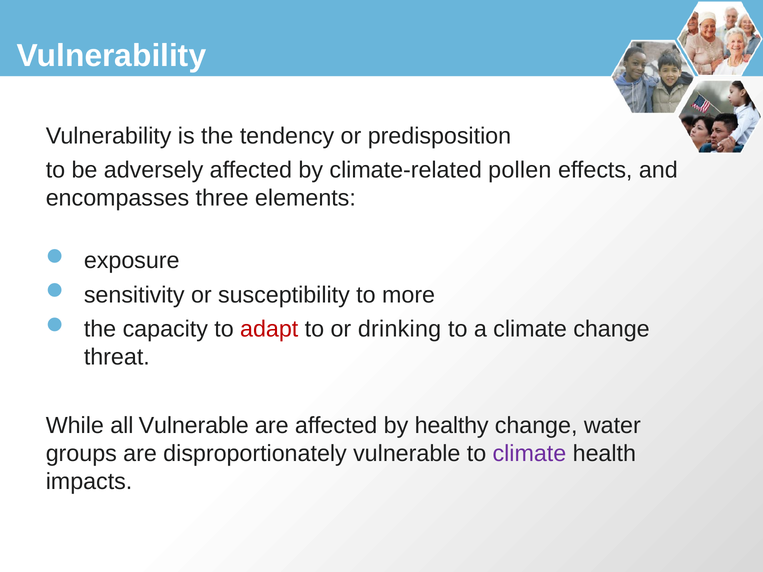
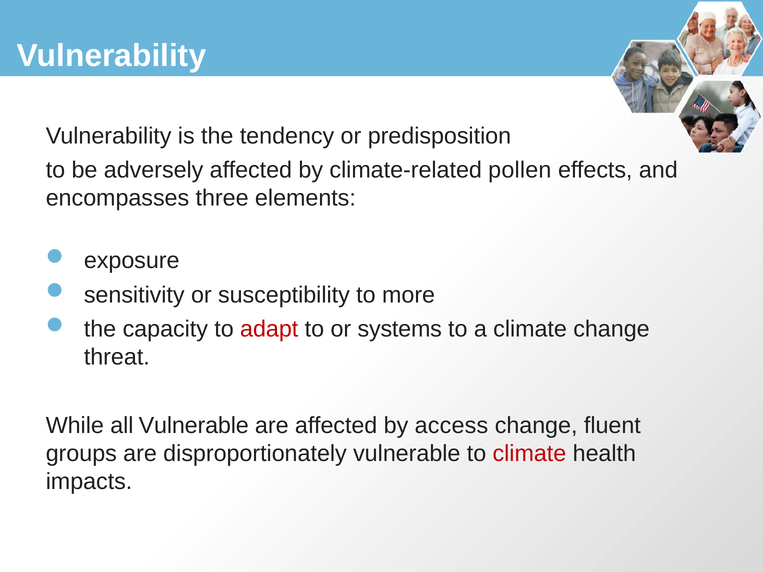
drinking: drinking -> systems
healthy: healthy -> access
water: water -> fluent
climate at (529, 454) colour: purple -> red
